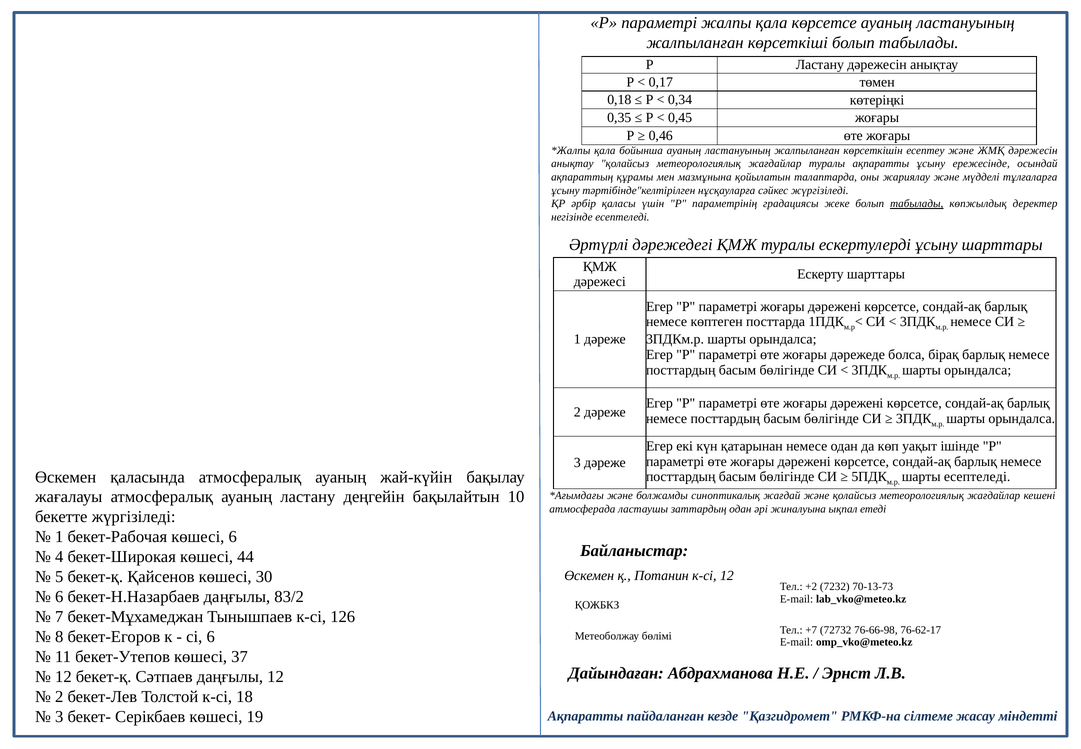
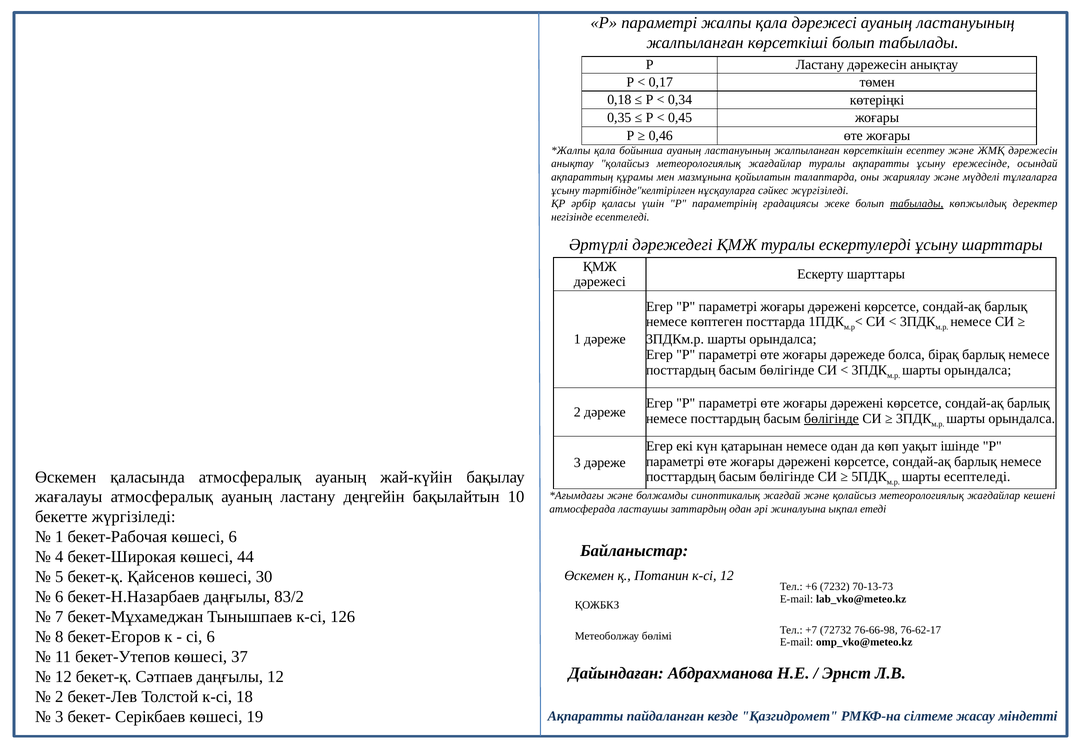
қала көрсетсе: көрсетсе -> дәрежесі
бөлігінде at (831, 418) underline: none -> present
+2: +2 -> +6
